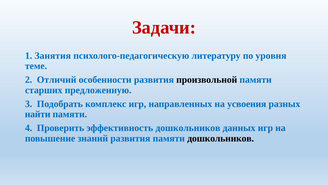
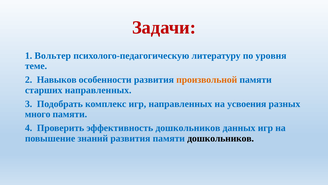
Занятия: Занятия -> Вольтер
Отличий: Отличий -> Навыков
произвольной colour: black -> orange
старших предложенную: предложенную -> направленных
найти: найти -> много
